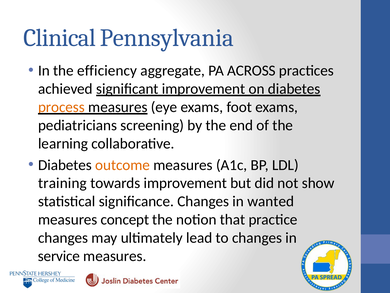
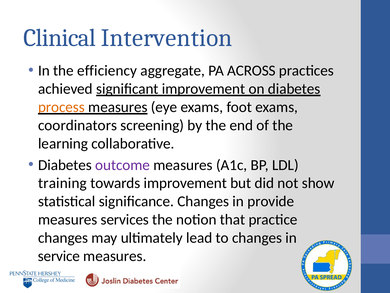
Pennsylvania: Pennsylvania -> Intervention
pediatricians: pediatricians -> coordinators
outcome colour: orange -> purple
wanted: wanted -> provide
concept: concept -> services
